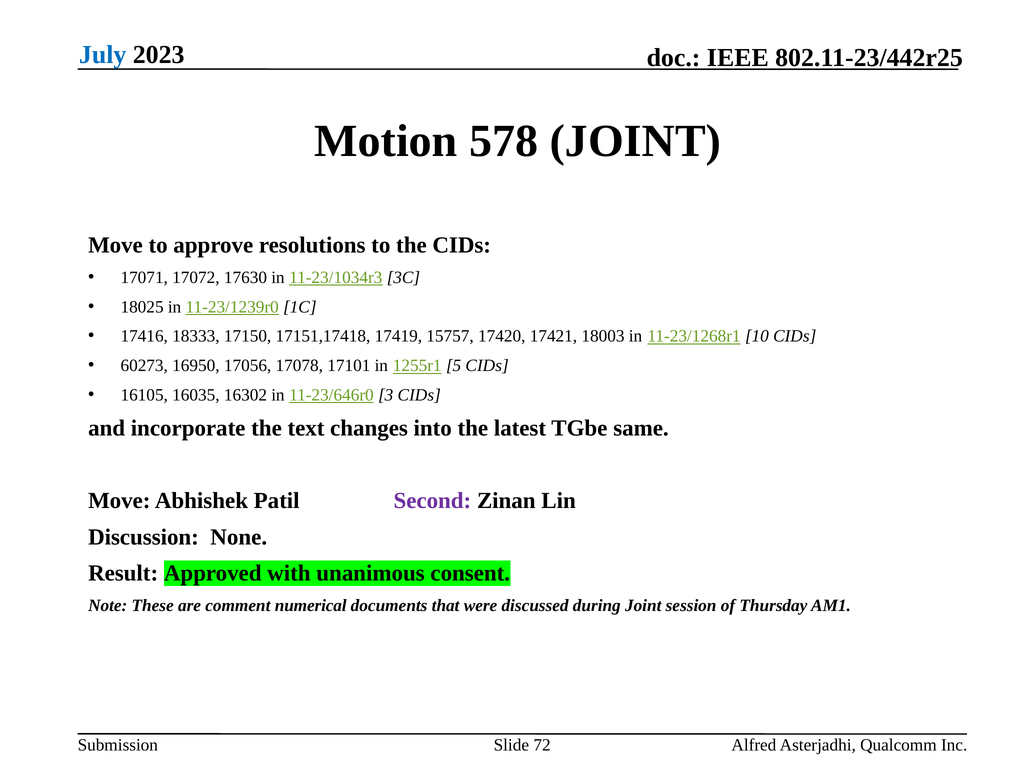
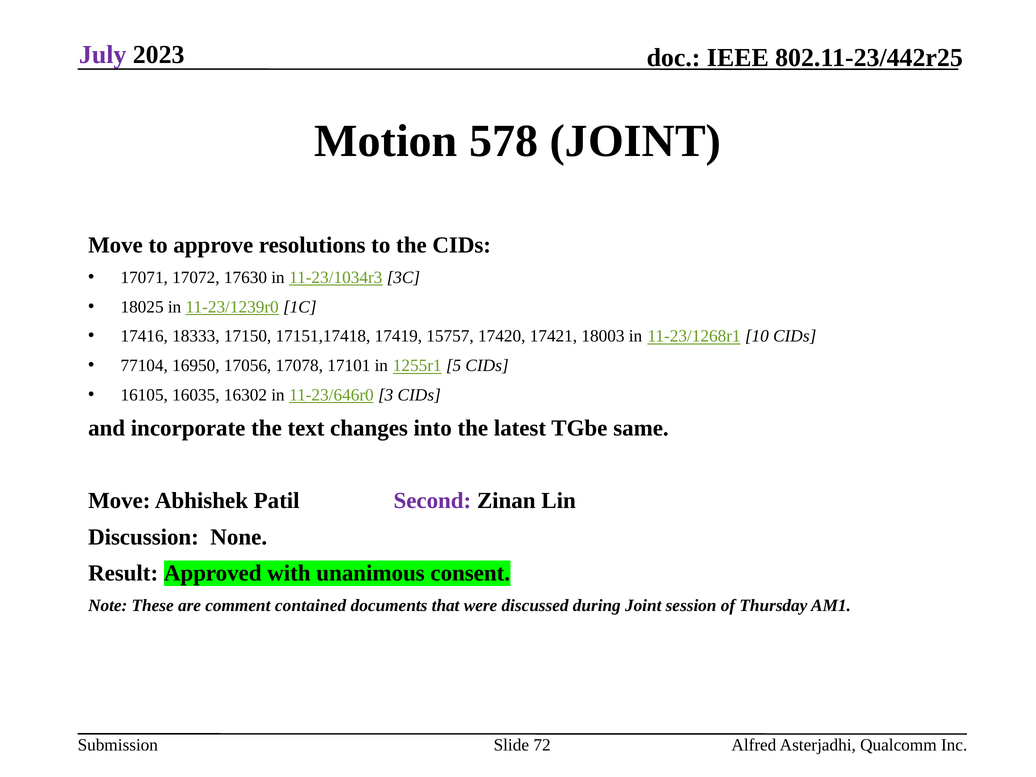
July colour: blue -> purple
60273: 60273 -> 77104
numerical: numerical -> contained
